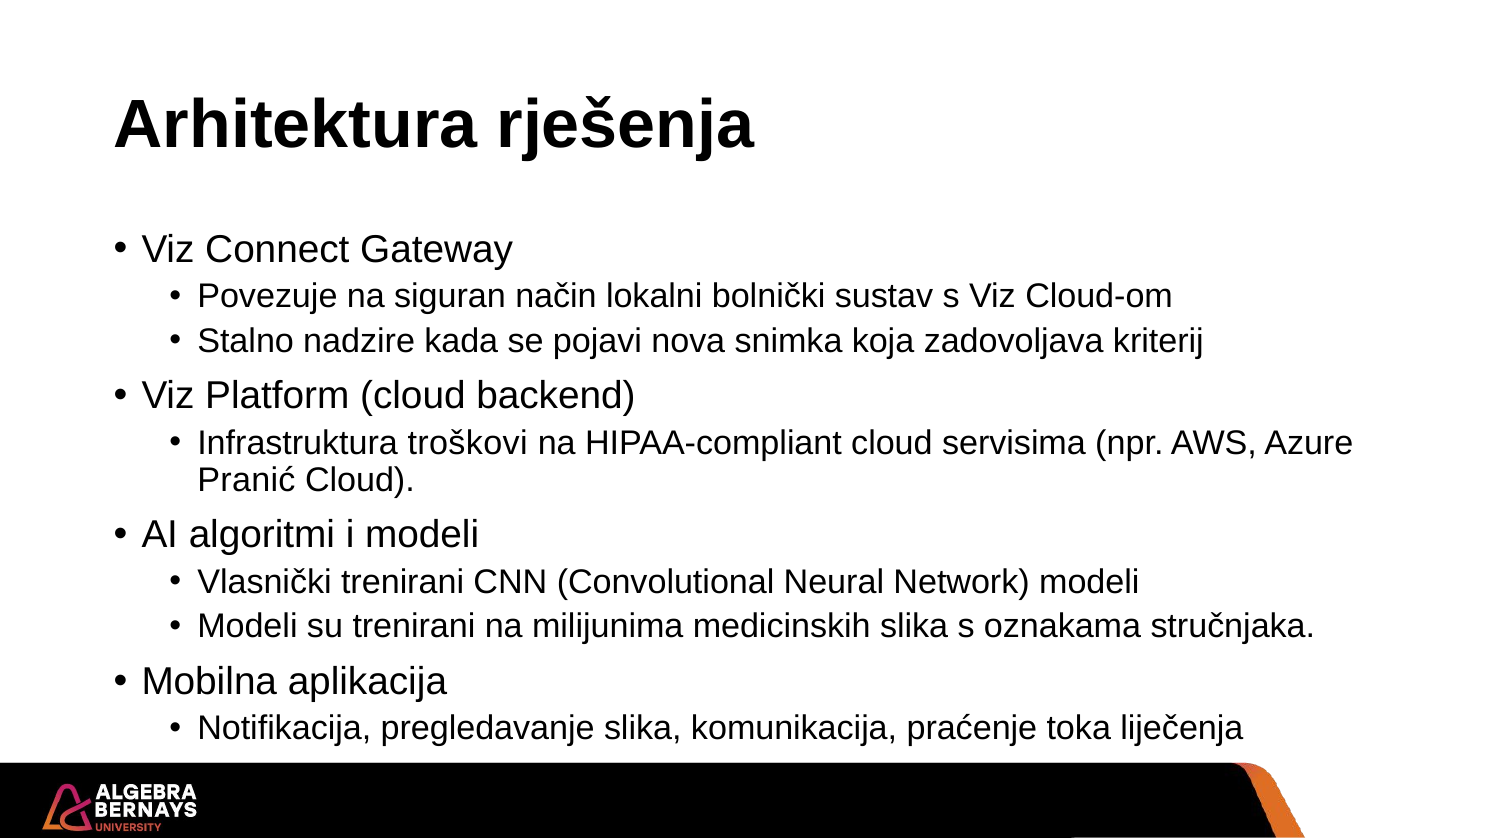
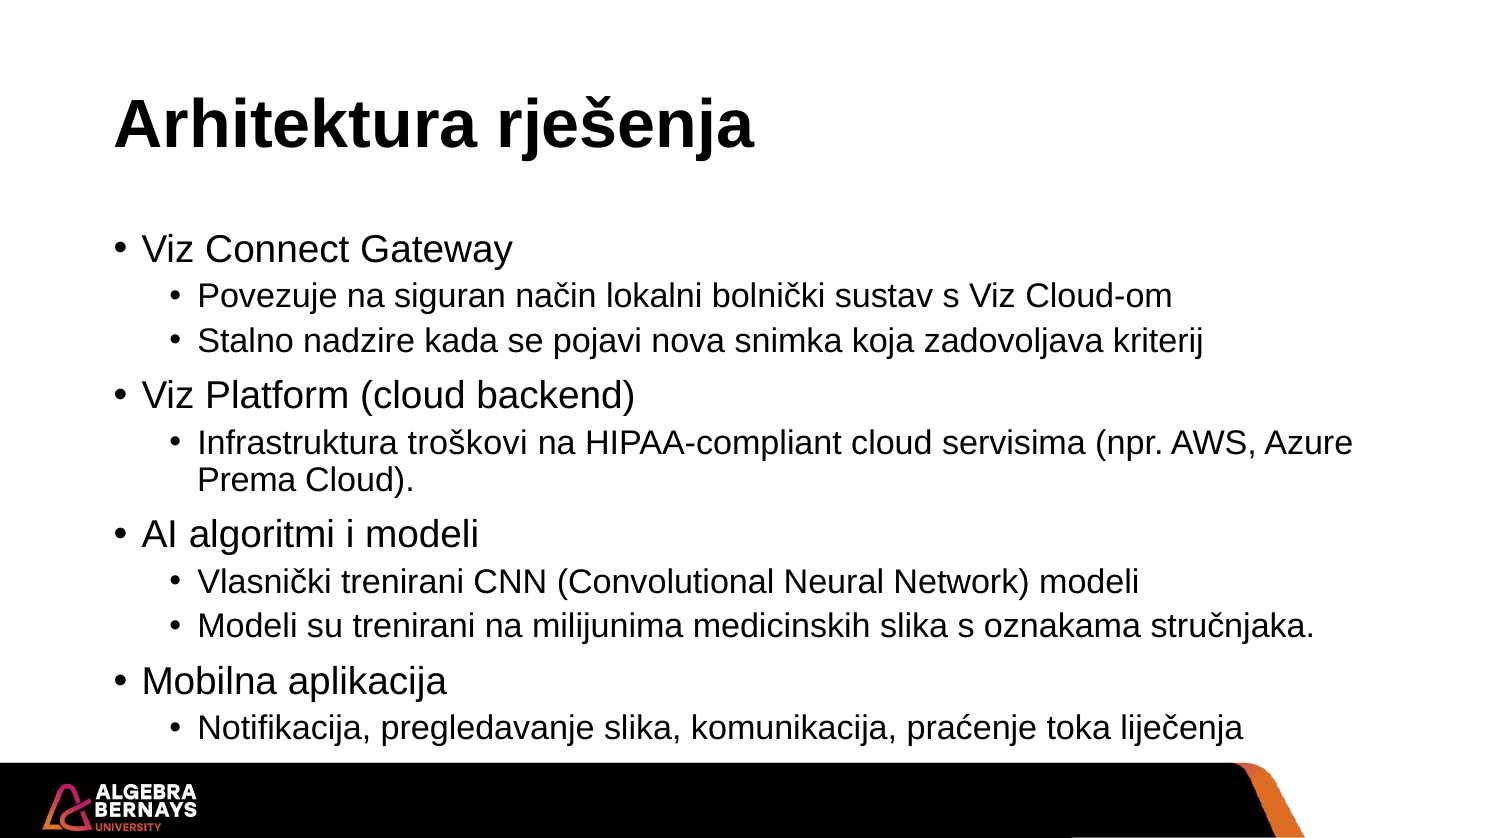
Pranić: Pranić -> Prema
